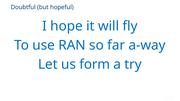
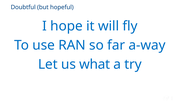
form: form -> what
